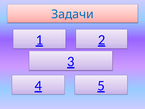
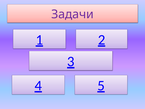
Задачи colour: blue -> purple
